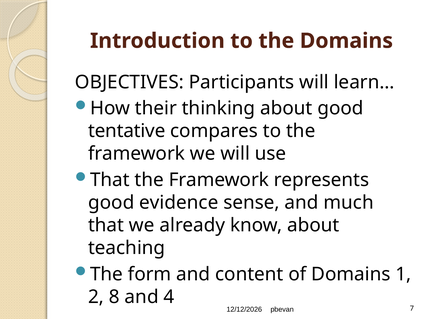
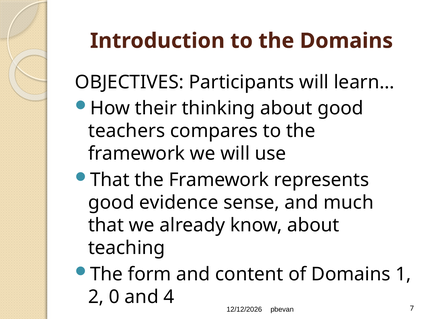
tentative: tentative -> teachers
8: 8 -> 0
